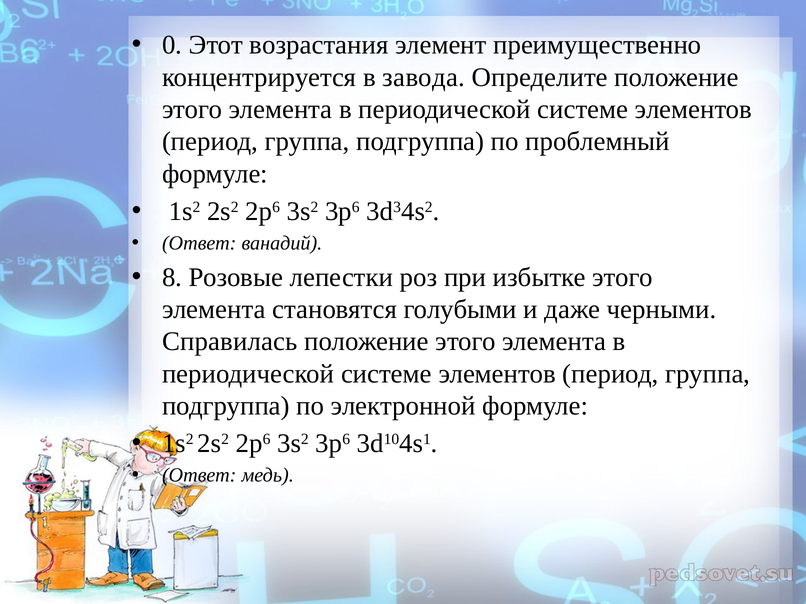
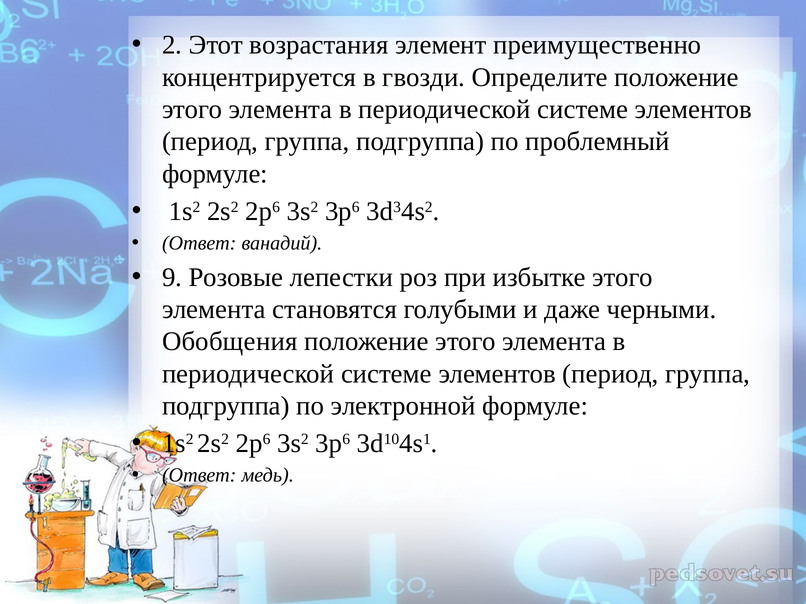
0: 0 -> 2
завода: завода -> гвозди
8: 8 -> 9
Справилась: Справилась -> Обобщения
